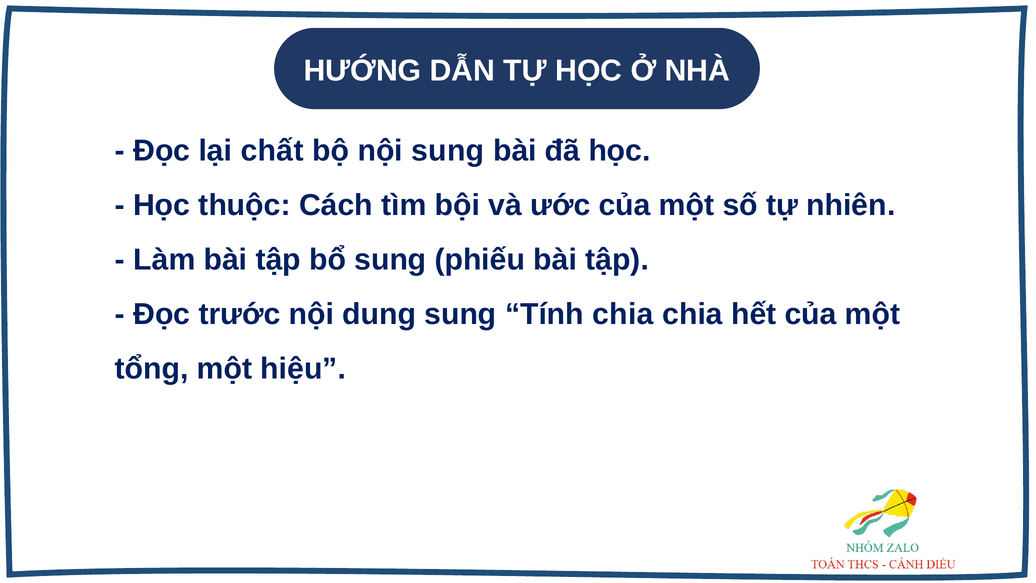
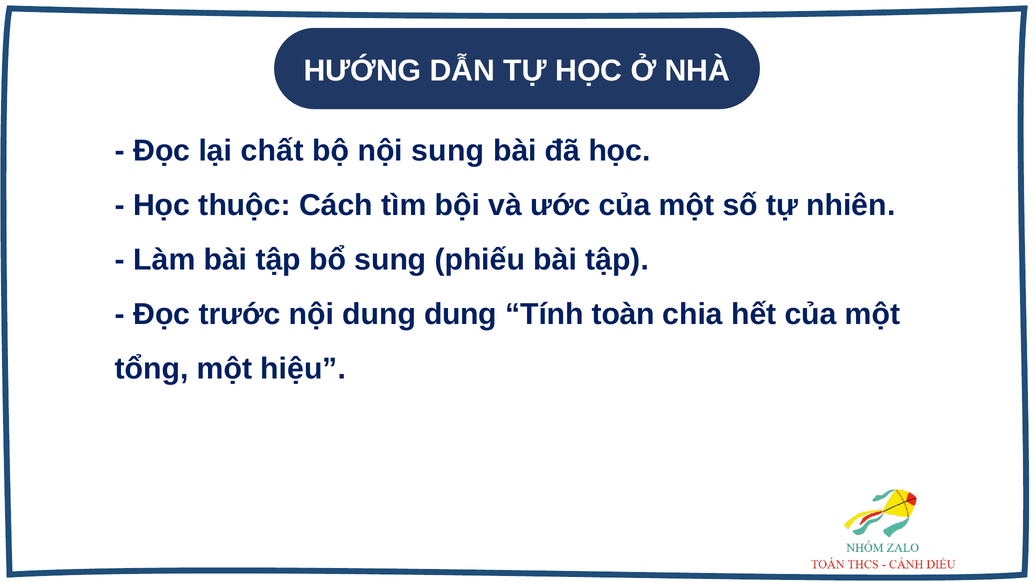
dung sung: sung -> dung
Tính chia: chia -> toàn
